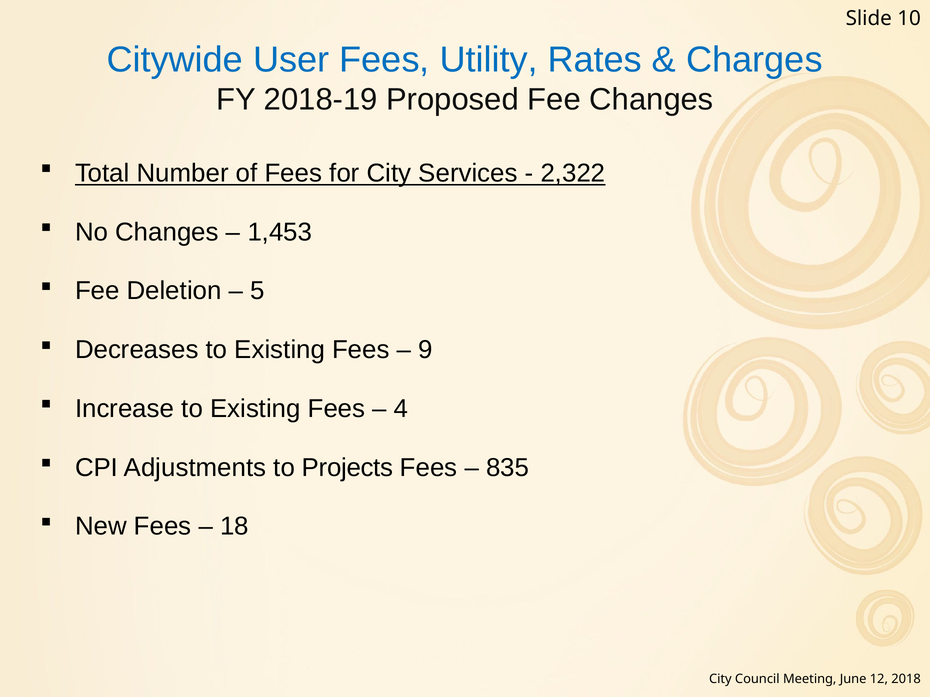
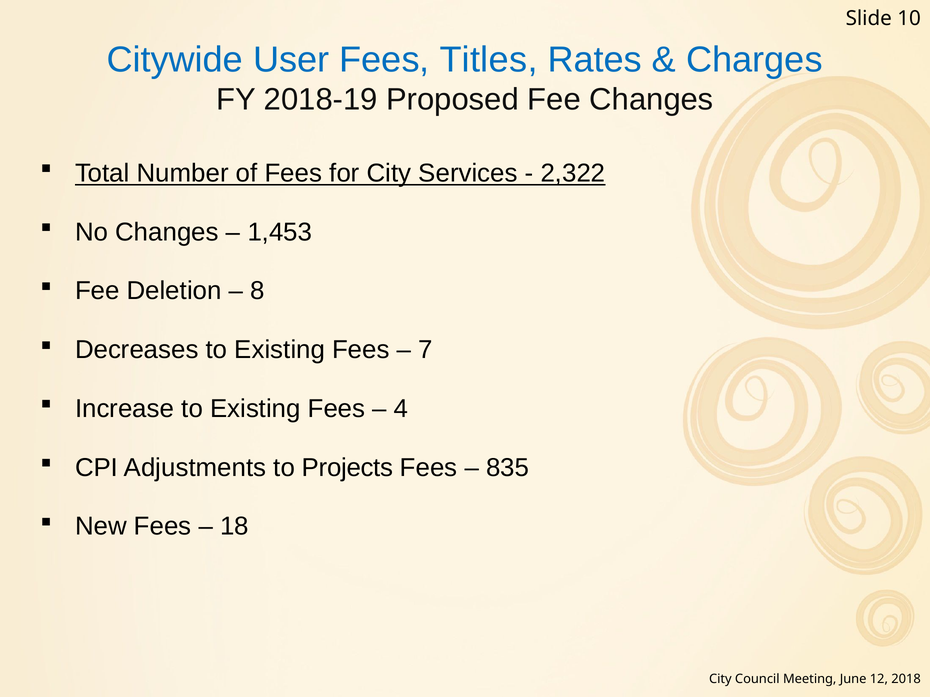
Utility: Utility -> Titles
5: 5 -> 8
9: 9 -> 7
